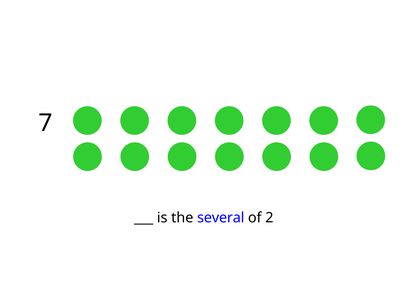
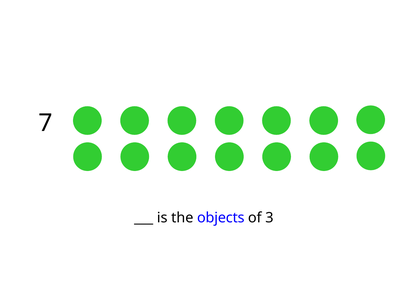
several: several -> objects
2: 2 -> 3
